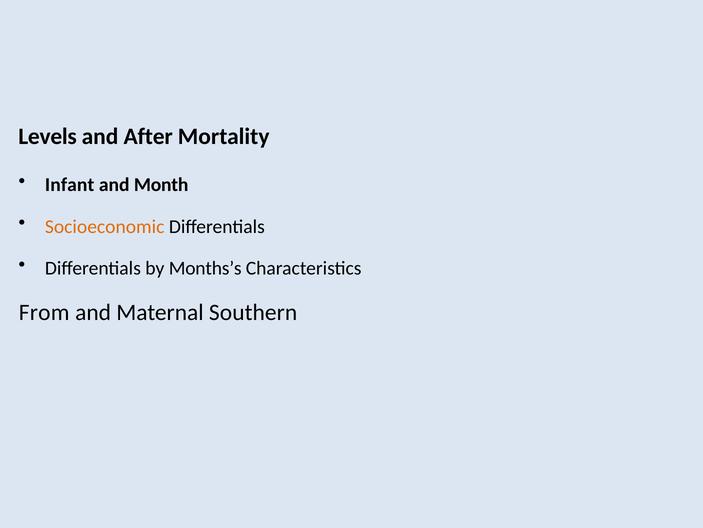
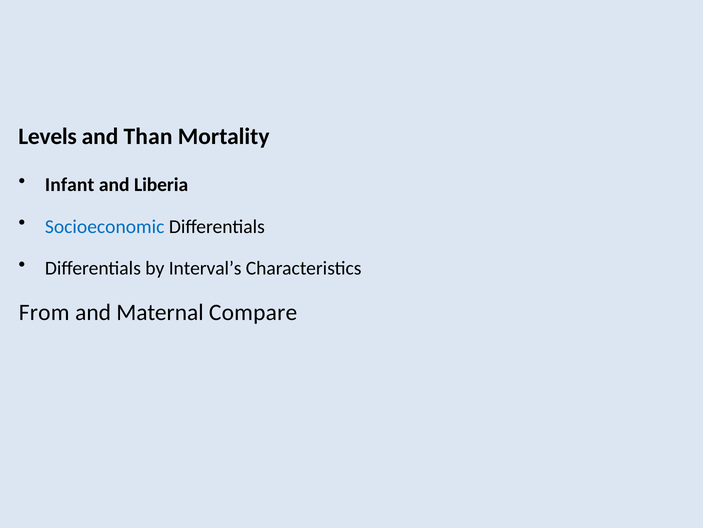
After: After -> Than
Month: Month -> Liberia
Socioeconomic colour: orange -> blue
Months’s: Months’s -> Interval’s
Southern: Southern -> Compare
